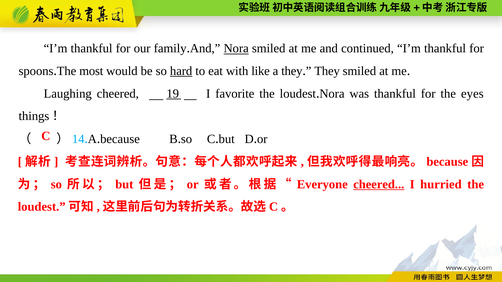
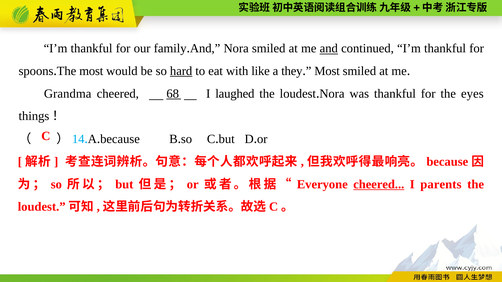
Nora at (236, 49) underline: present -> none
and at (329, 49) underline: none -> present
They at (327, 71): They -> Most
Laughing: Laughing -> Grandma
19: 19 -> 68
favorite: favorite -> laughed
hurried: hurried -> parents
